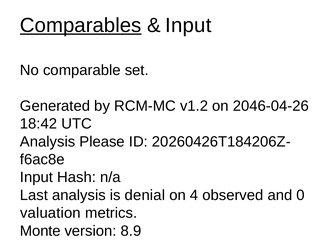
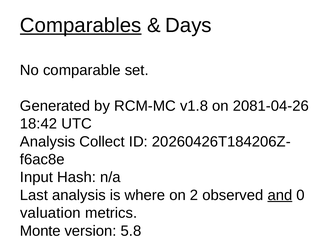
Input at (188, 25): Input -> Days
v1.2: v1.2 -> v1.8
2046-04-26: 2046-04-26 -> 2081-04-26
Please: Please -> Collect
denial: denial -> where
4: 4 -> 2
and underline: none -> present
8.9: 8.9 -> 5.8
